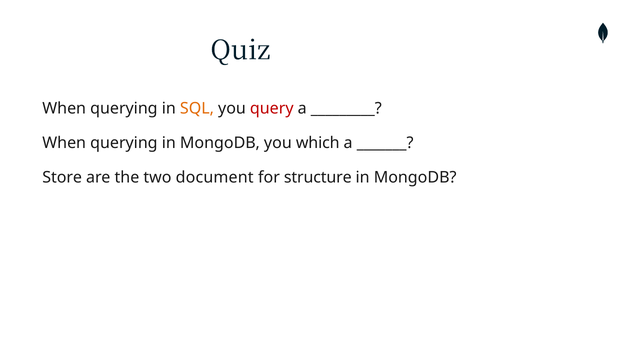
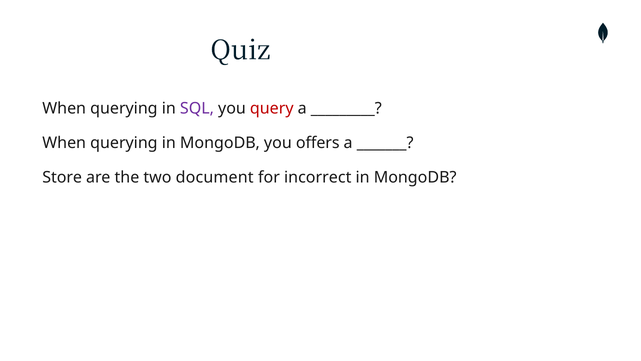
SQL colour: orange -> purple
which: which -> offers
structure: structure -> incorrect
